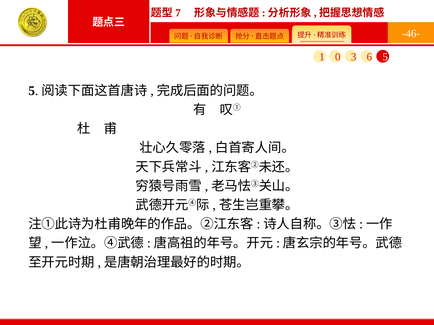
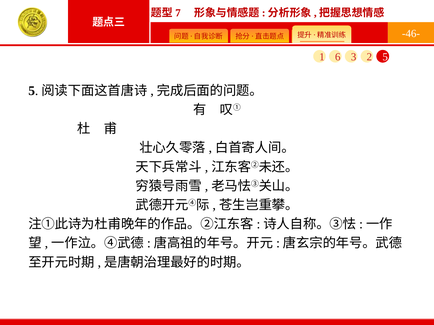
0: 0 -> 6
6: 6 -> 2
